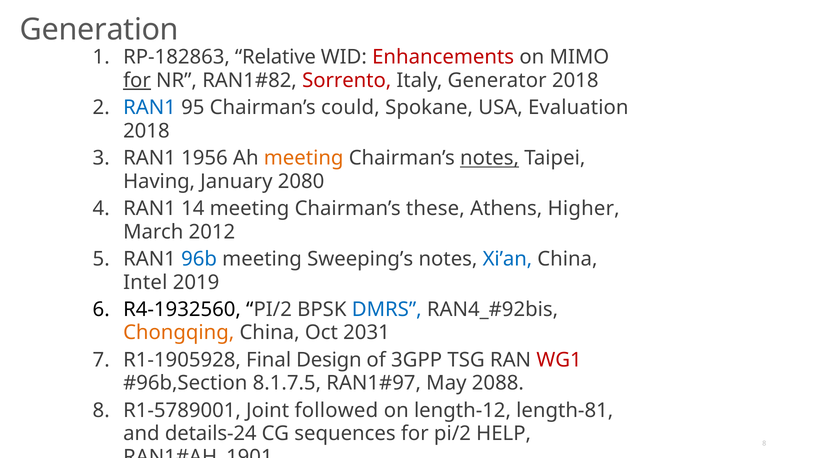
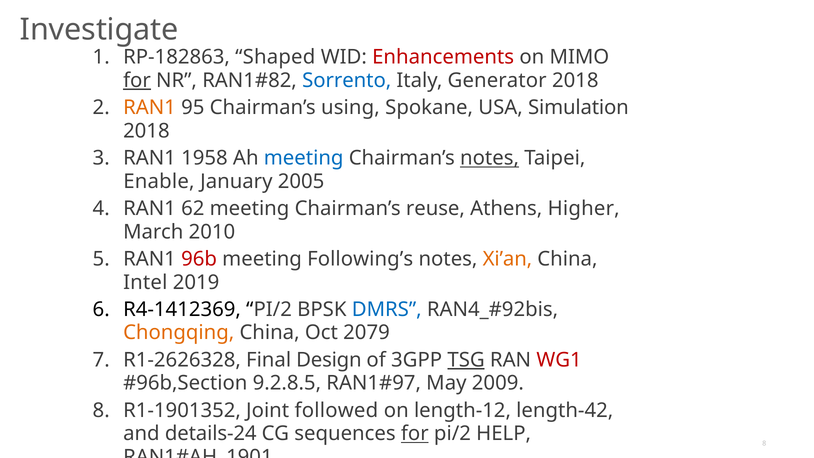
Generation: Generation -> Investigate
Relative: Relative -> Shaped
Sorrento colour: red -> blue
RAN1 at (150, 108) colour: blue -> orange
could: could -> using
Evaluation: Evaluation -> Simulation
1956: 1956 -> 1958
meeting at (304, 158) colour: orange -> blue
Having: Having -> Enable
2080: 2080 -> 2005
14: 14 -> 62
these: these -> reuse
2012: 2012 -> 2010
96b colour: blue -> red
Sweeping’s: Sweeping’s -> Following’s
Xi’an colour: blue -> orange
R4-1932560: R4-1932560 -> R4-1412369
2031: 2031 -> 2079
R1-1905928: R1-1905928 -> R1-2626328
TSG underline: none -> present
8.1.7.5: 8.1.7.5 -> 9.2.8.5
2088: 2088 -> 2009
R1-5789001: R1-5789001 -> R1-1901352
length-81: length-81 -> length-42
for at (415, 434) underline: none -> present
